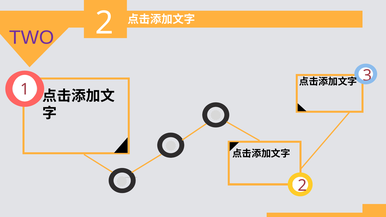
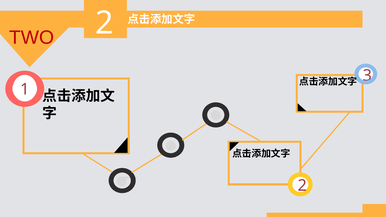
TWO colour: purple -> red
